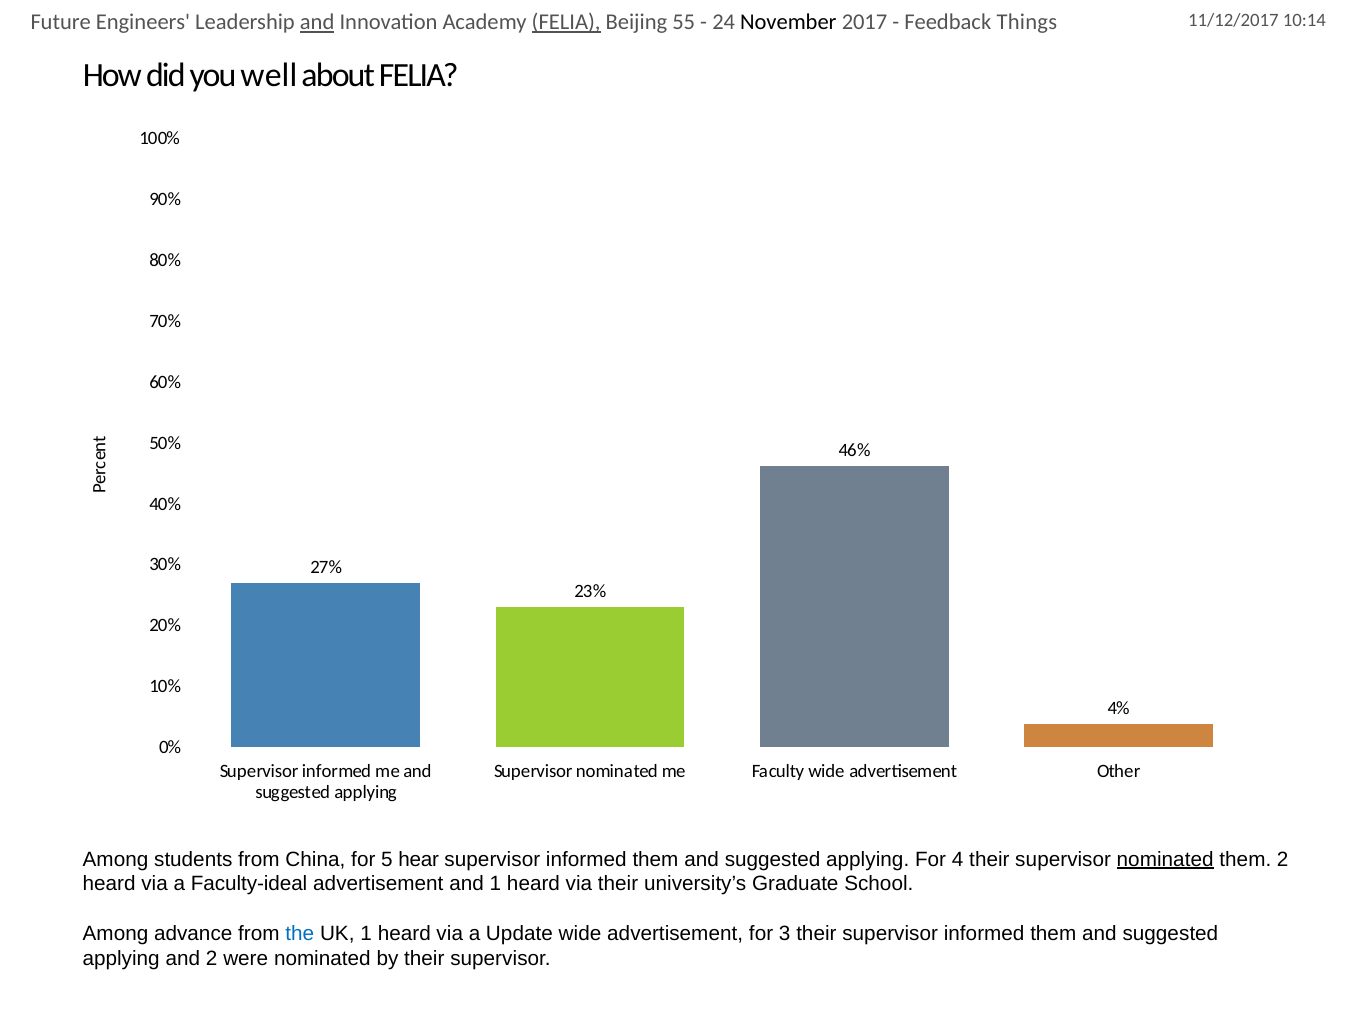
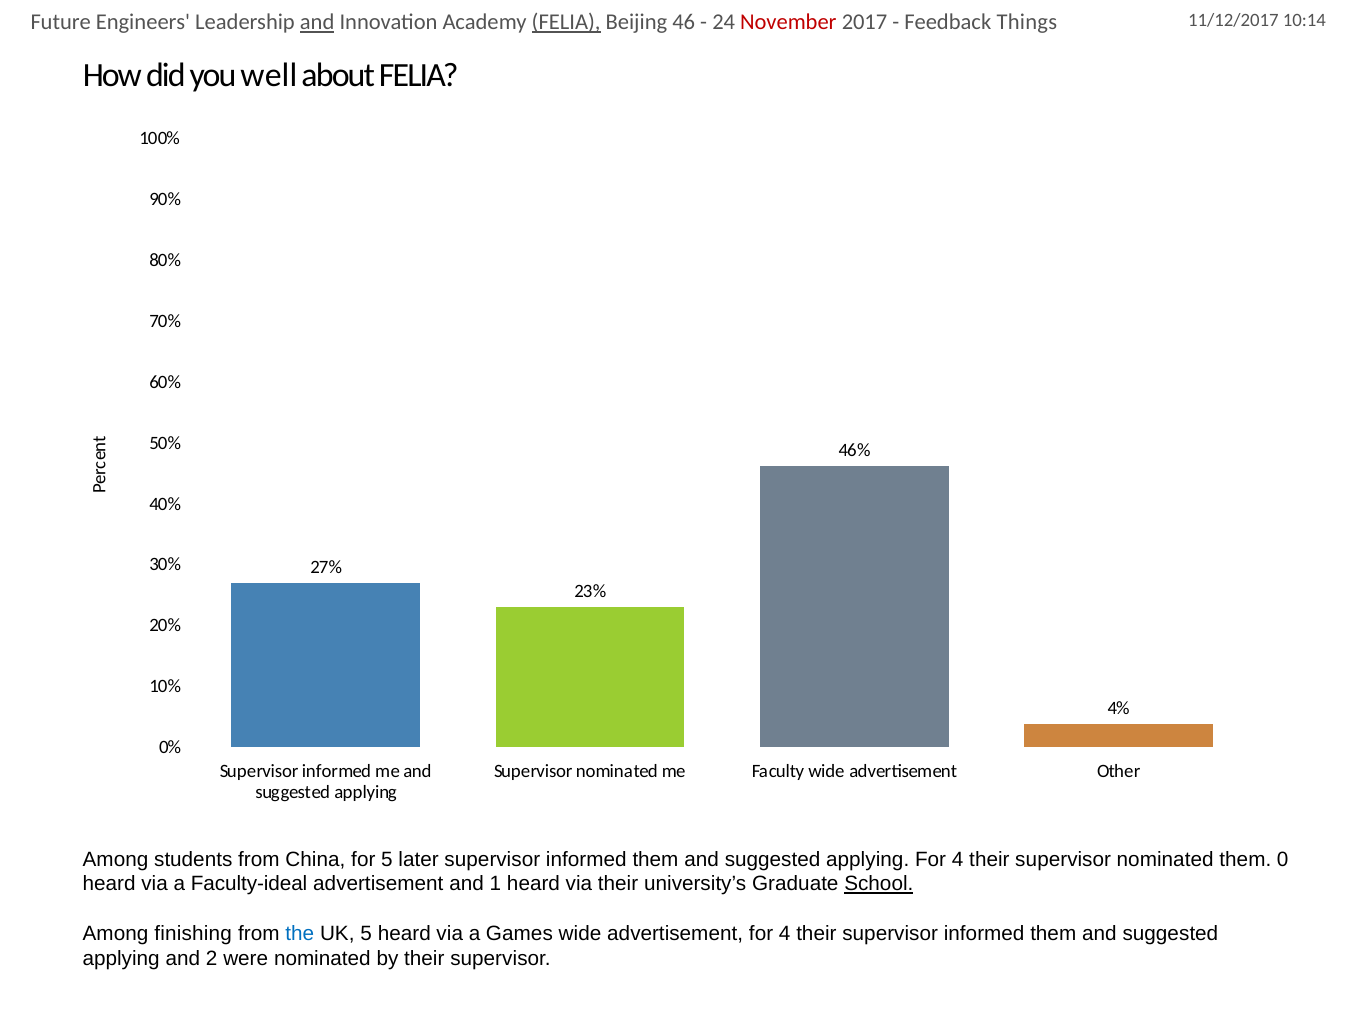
55: 55 -> 46
November colour: black -> red
hear: hear -> later
nominated at (1165, 859) underline: present -> none
them 2: 2 -> 0
School underline: none -> present
advance: advance -> finishing
UK 1: 1 -> 5
Update: Update -> Games
advertisement for 3: 3 -> 4
